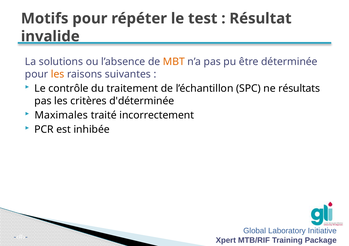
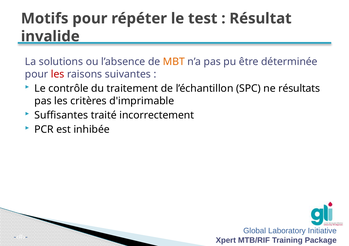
les at (58, 74) colour: orange -> red
d'déterminée: d'déterminée -> d'imprimable
Maximales: Maximales -> Suffisantes
